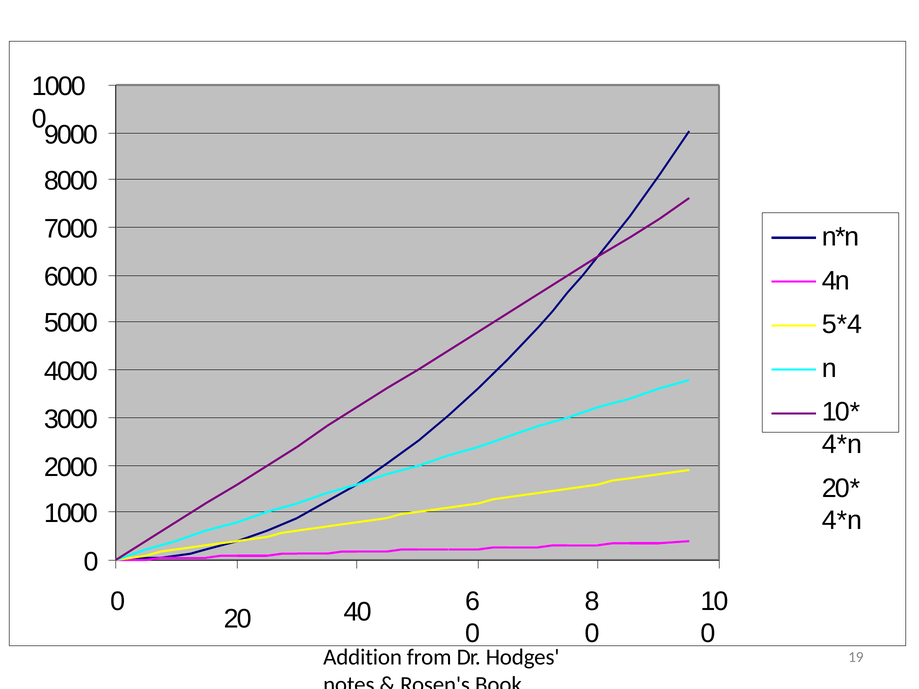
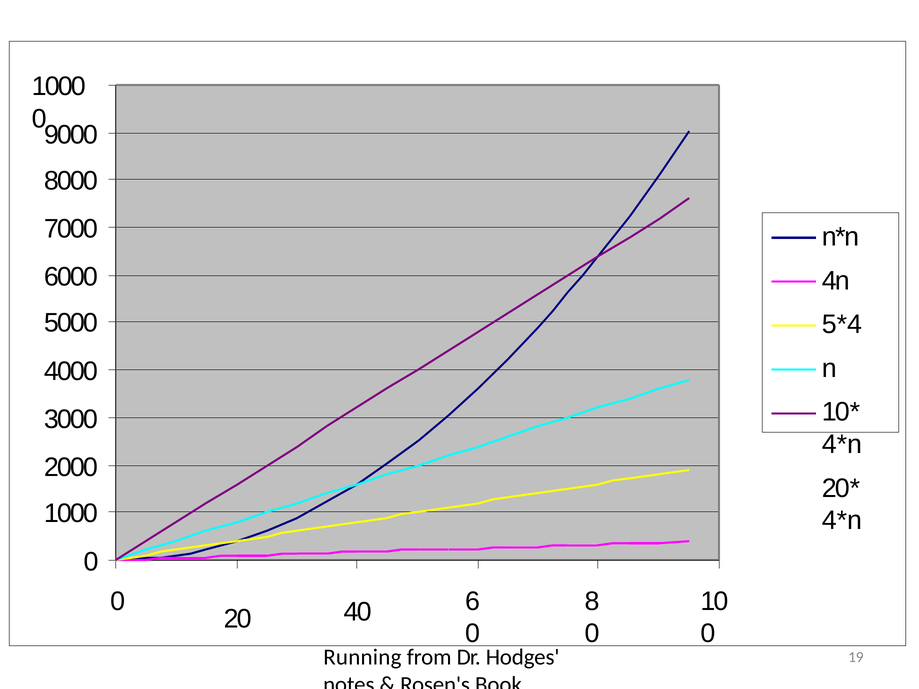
Addition: Addition -> Running
